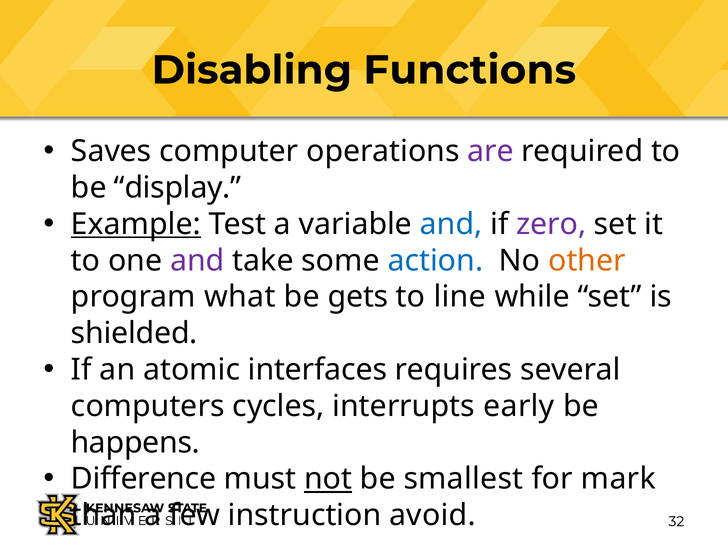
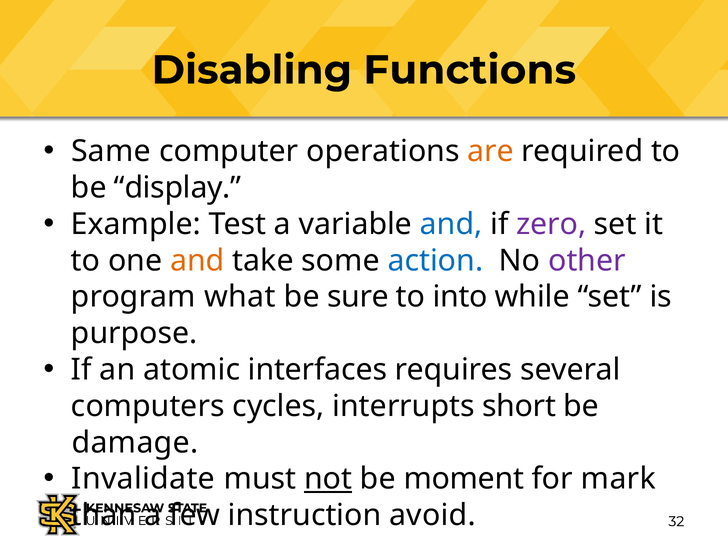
Saves: Saves -> Same
are colour: purple -> orange
Example underline: present -> none
and at (197, 261) colour: purple -> orange
other colour: orange -> purple
gets: gets -> sure
line: line -> into
shielded: shielded -> purpose
early: early -> short
happens: happens -> damage
Difference: Difference -> Invalidate
smallest: smallest -> moment
